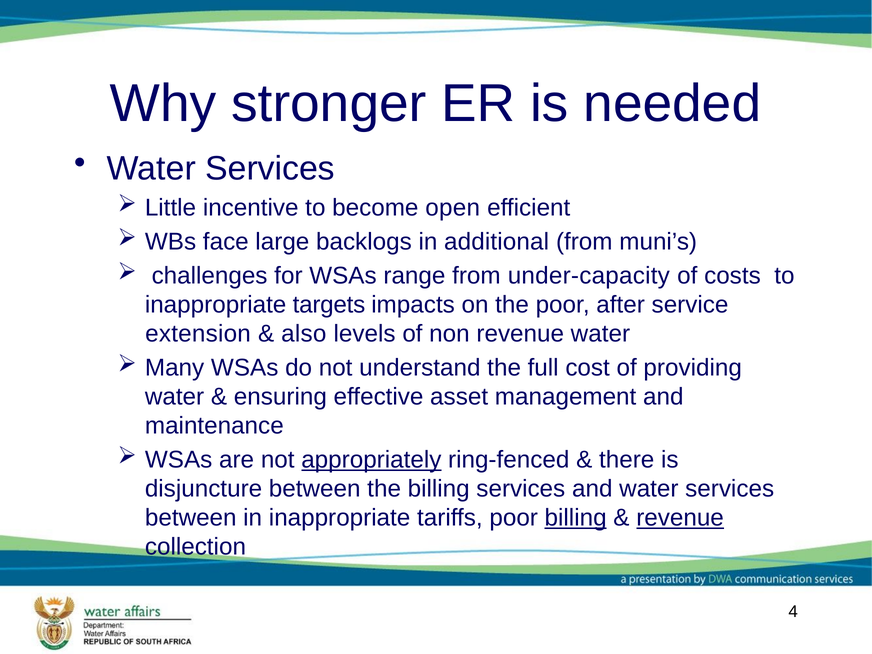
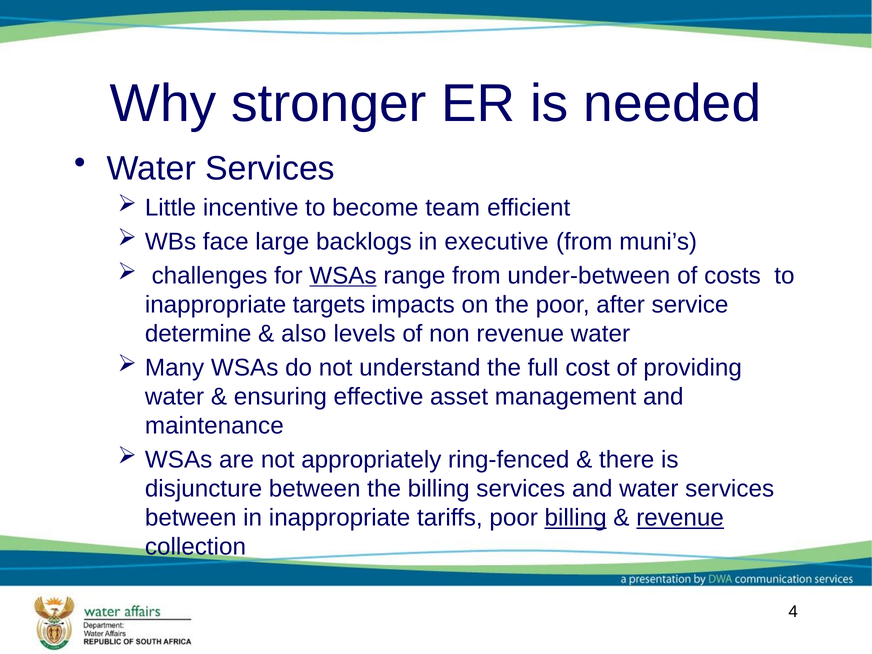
open: open -> team
additional: additional -> executive
WSAs at (343, 276) underline: none -> present
under-capacity: under-capacity -> under-between
extension: extension -> determine
appropriately underline: present -> none
